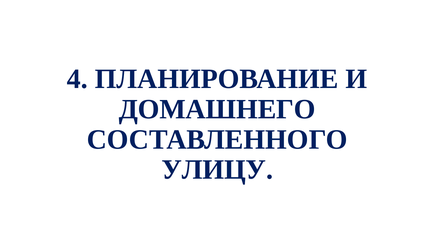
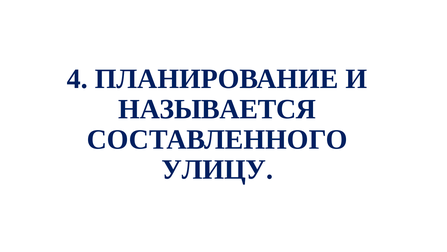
ДОМАШНЕГО: ДОМАШНЕГО -> НАЗЫВАЕТСЯ
